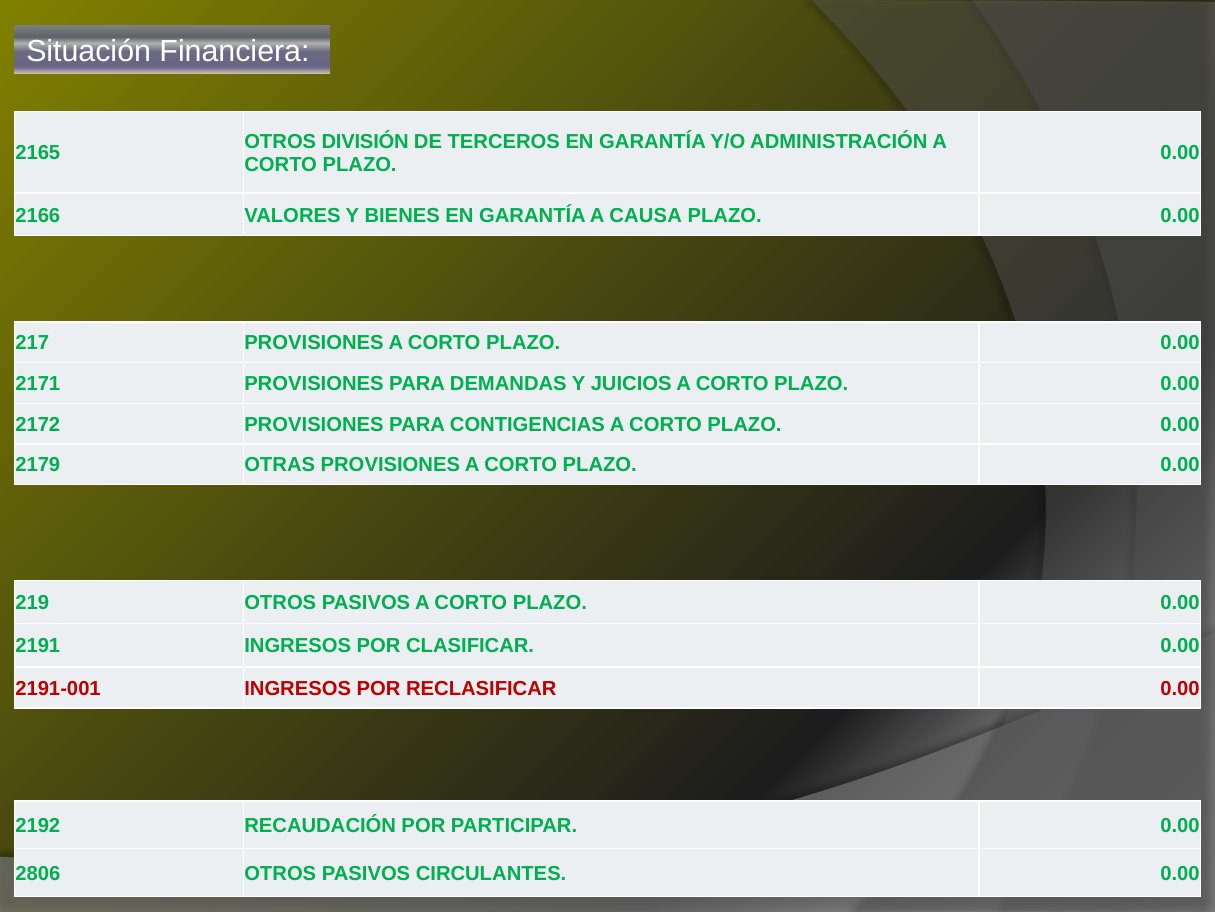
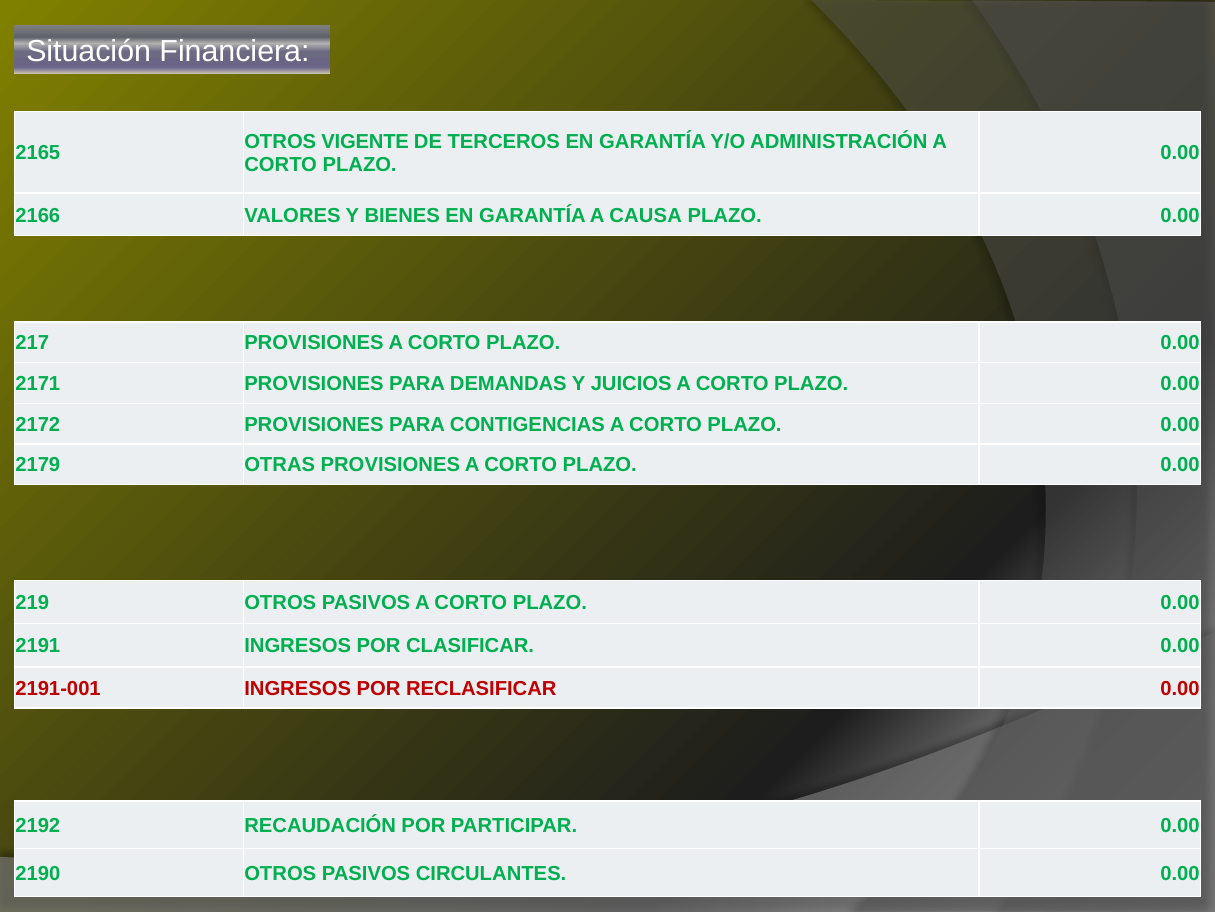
DIVISIÓN: DIVISIÓN -> VIGENTE
2806: 2806 -> 2190
